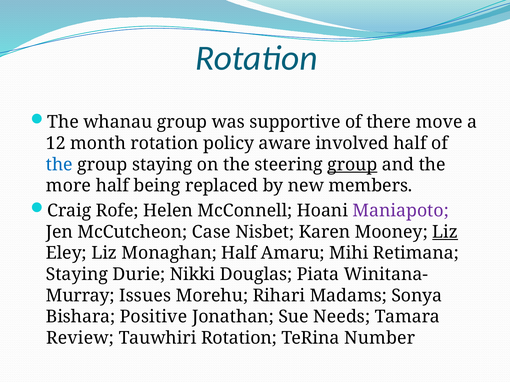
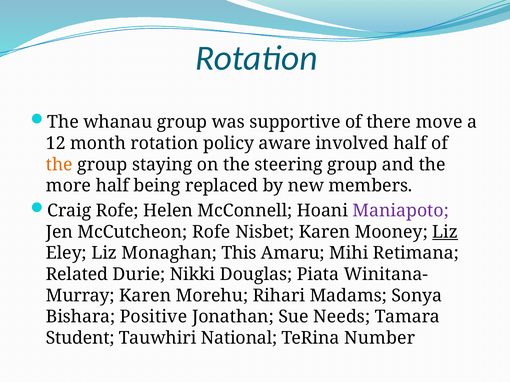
the at (59, 165) colour: blue -> orange
group at (352, 165) underline: present -> none
McCutcheon Case: Case -> Rofe
Monaghan Half: Half -> This
Staying at (77, 275): Staying -> Related
Issues at (145, 296): Issues -> Karen
Review: Review -> Student
Tauwhiri Rotation: Rotation -> National
